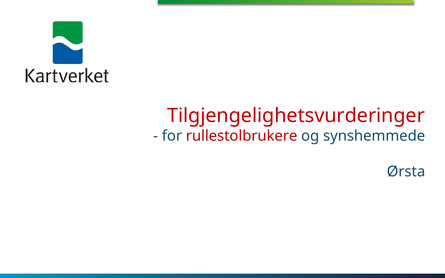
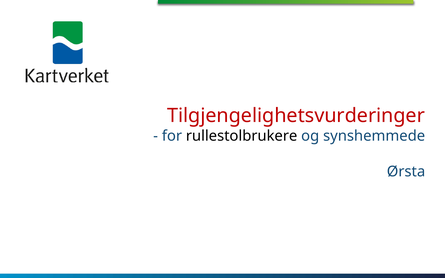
rullestolbrukere colour: red -> black
